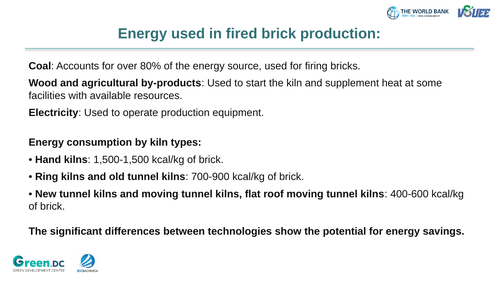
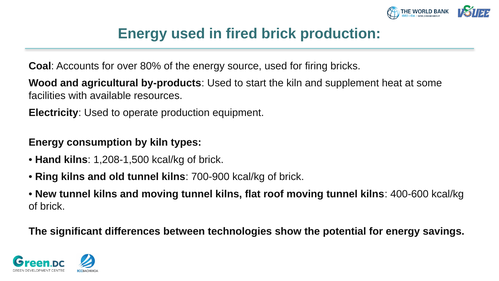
1,500-1,500: 1,500-1,500 -> 1,208-1,500
